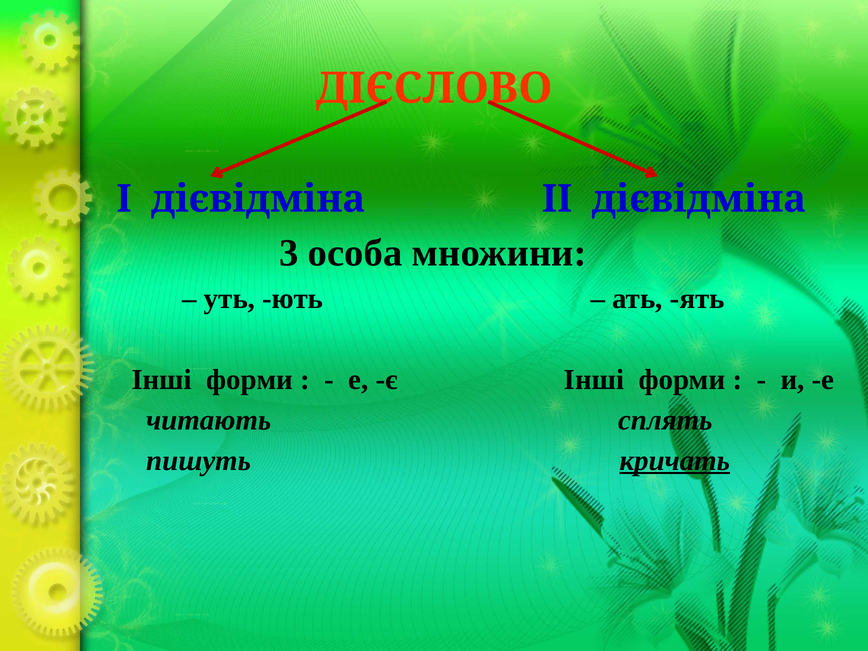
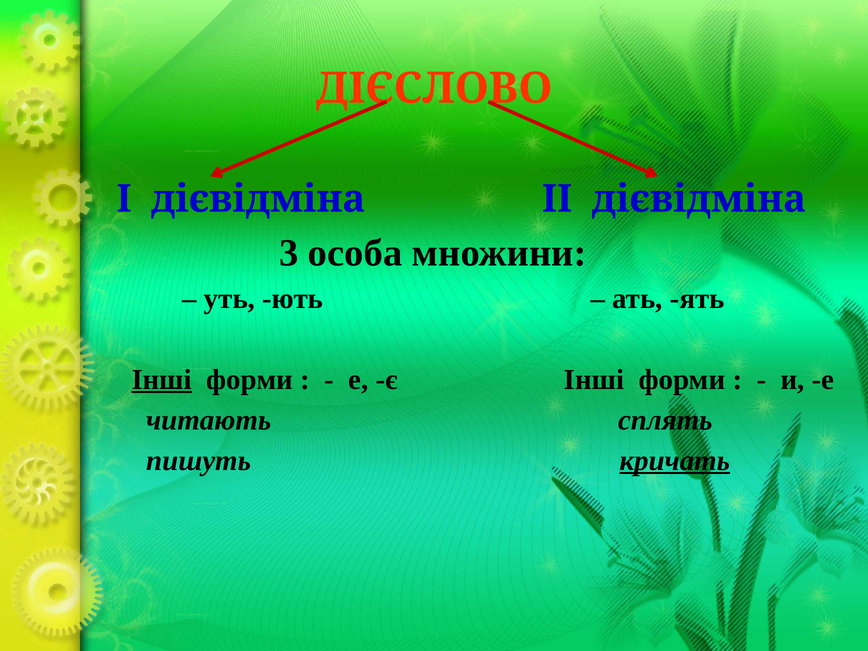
Інші at (162, 380) underline: none -> present
